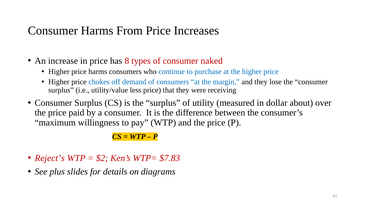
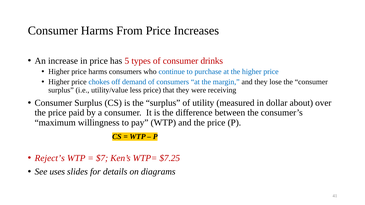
8: 8 -> 5
naked: naked -> drinks
$2: $2 -> $7
$7.83: $7.83 -> $7.25
plus: plus -> uses
